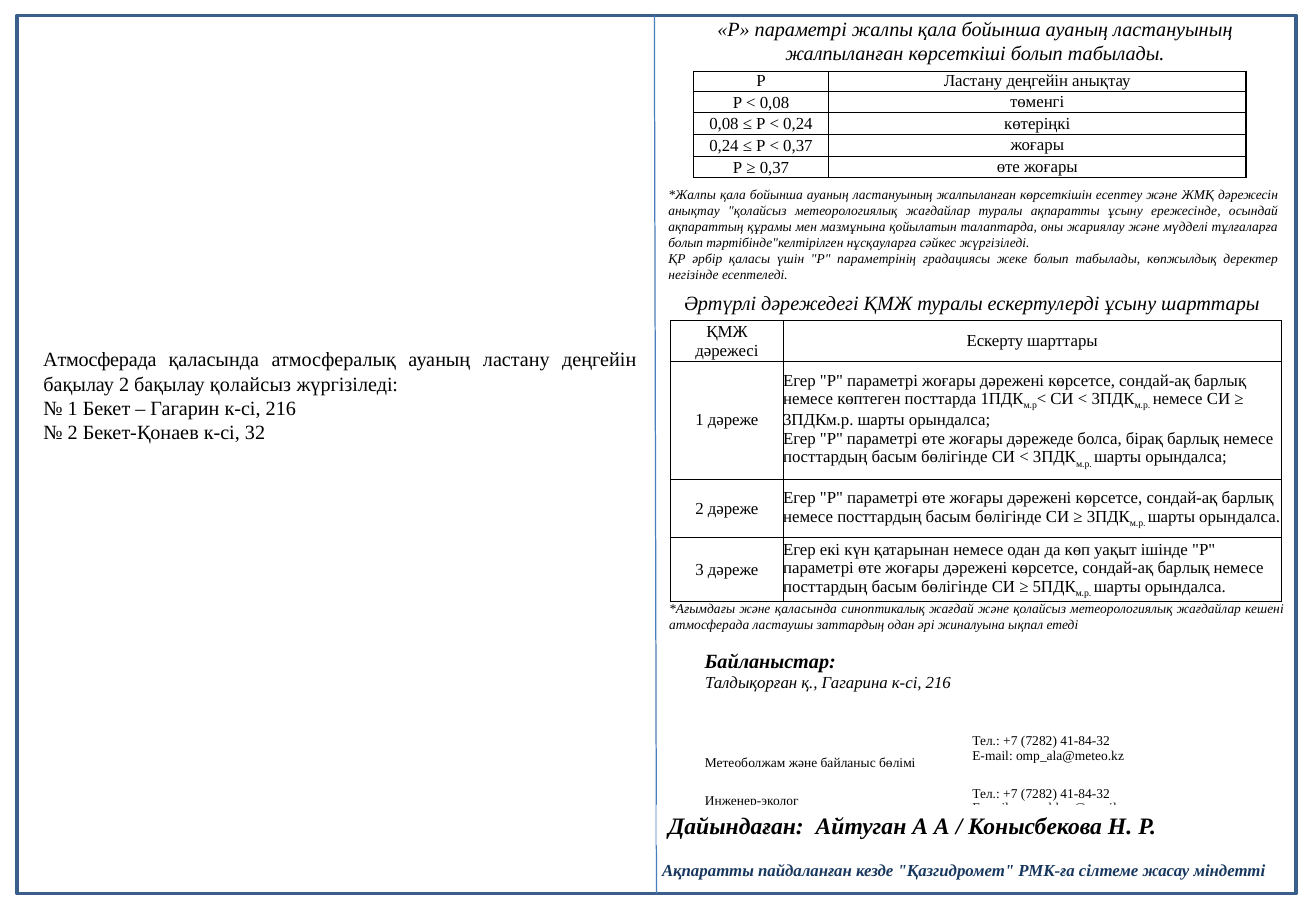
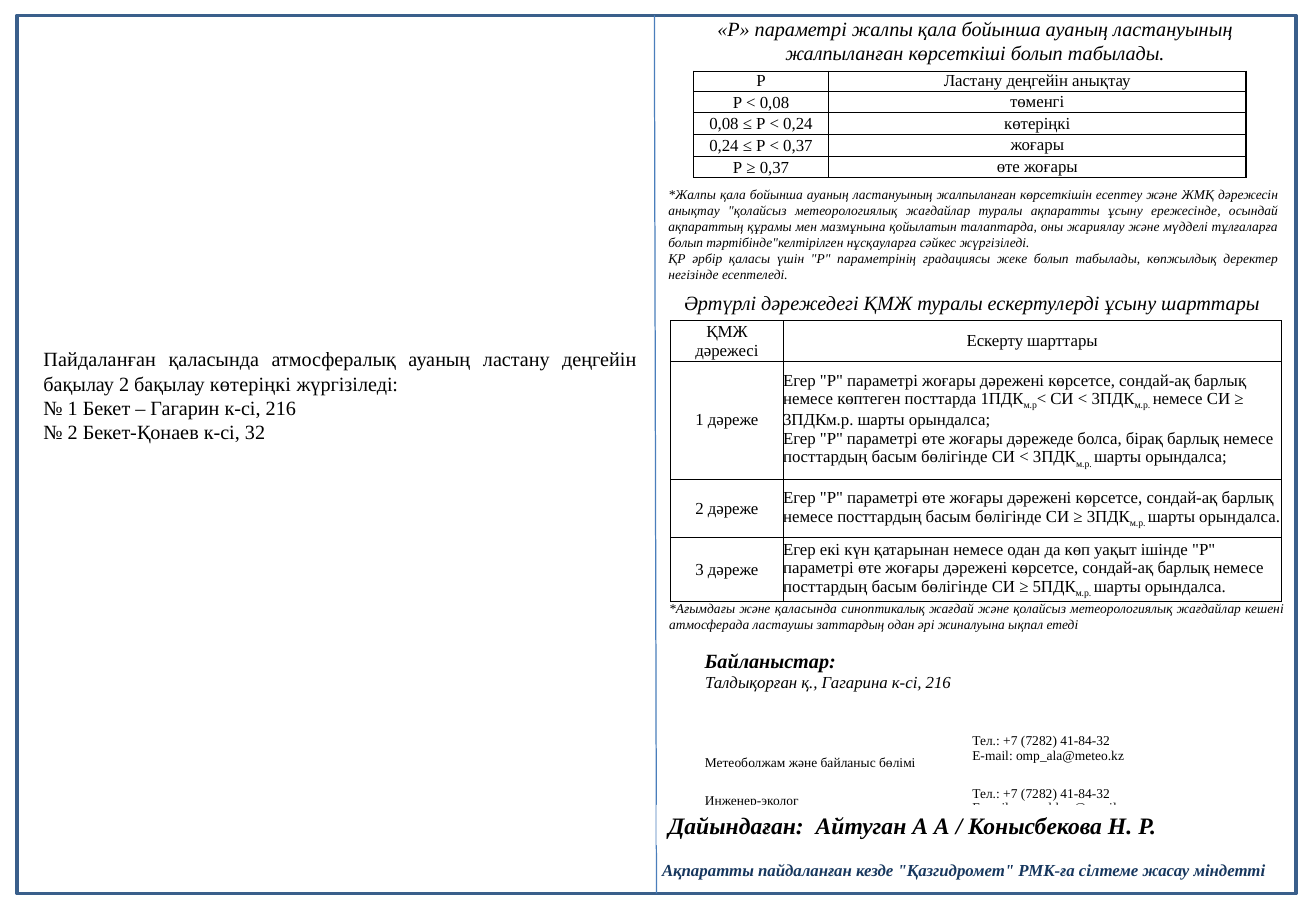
Атмосферада at (100, 360): Атмосферада -> Пайдаланған
бақылау қолайсыз: қолайсыз -> көтеріңкі
